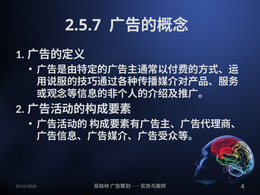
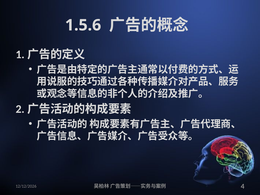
2.5.7: 2.5.7 -> 1.5.6
